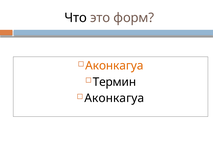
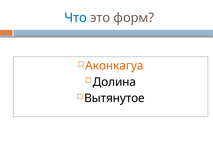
Что colour: black -> blue
Термин: Термин -> Долина
Аконкагуа at (114, 98): Аконкагуа -> Вытянутое
